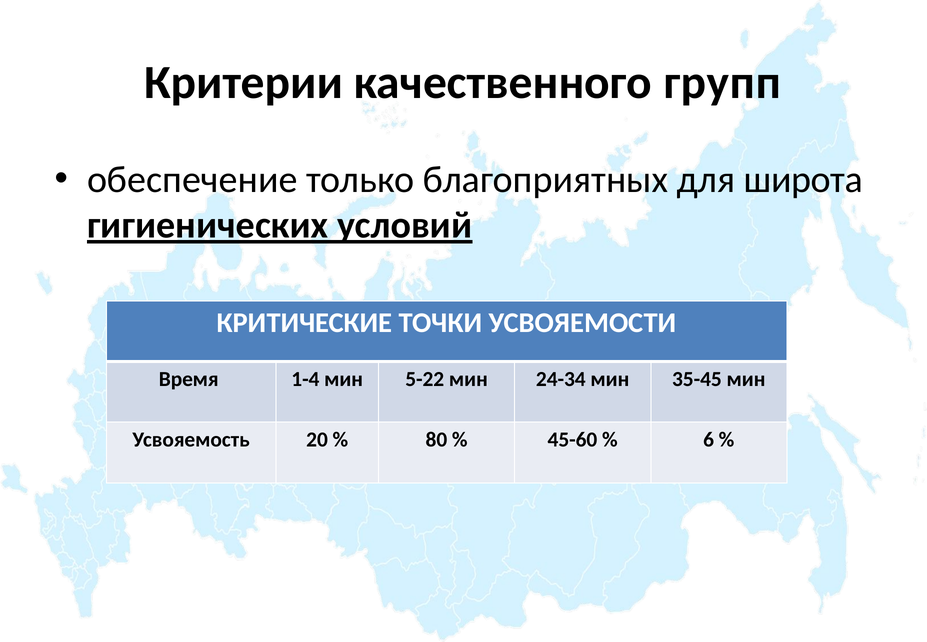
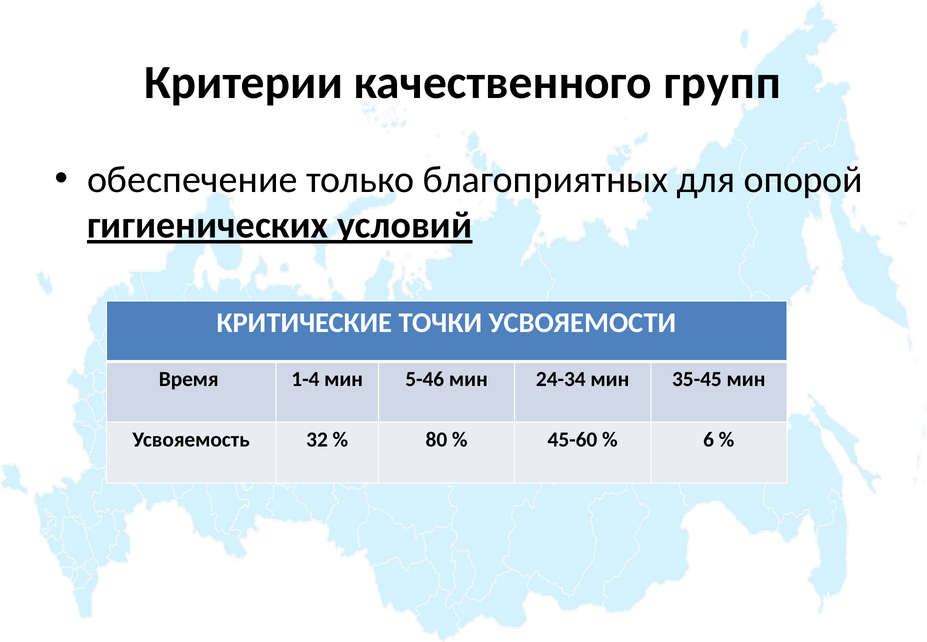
широта: широта -> опорой
5-22: 5-22 -> 5-46
20: 20 -> 32
